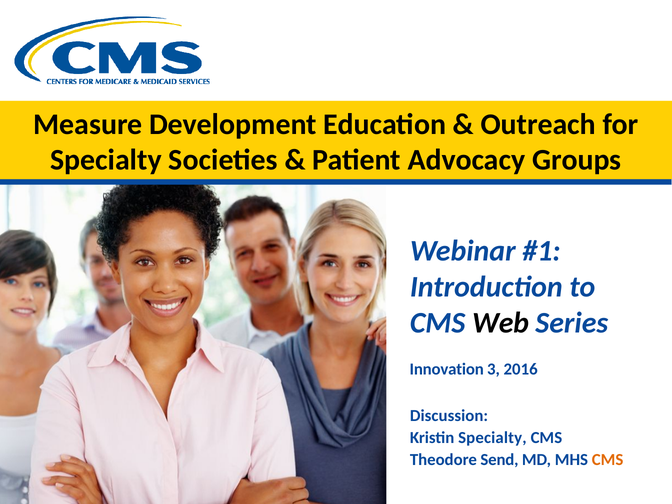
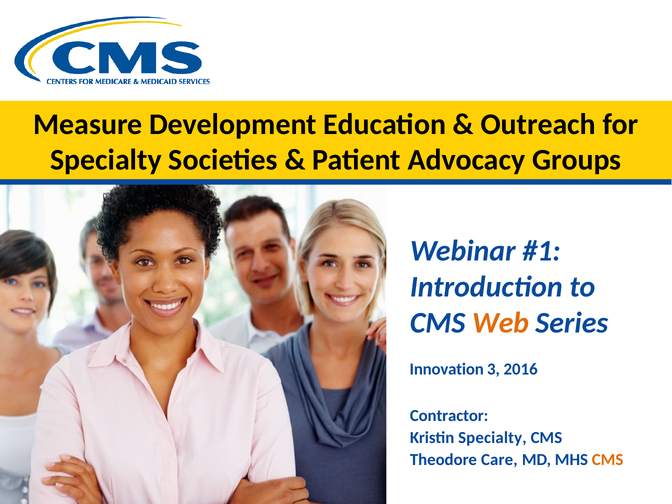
Web colour: black -> orange
Discussion: Discussion -> Contractor
Send: Send -> Care
